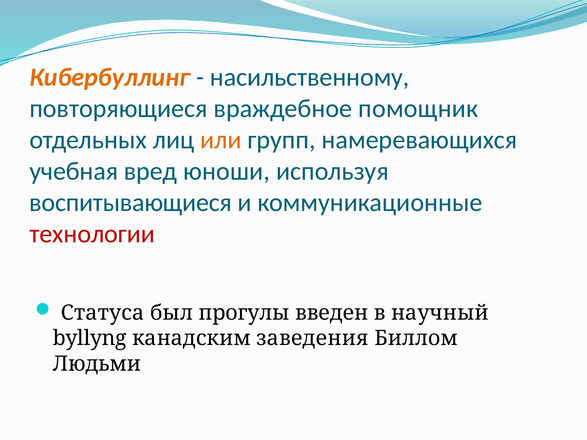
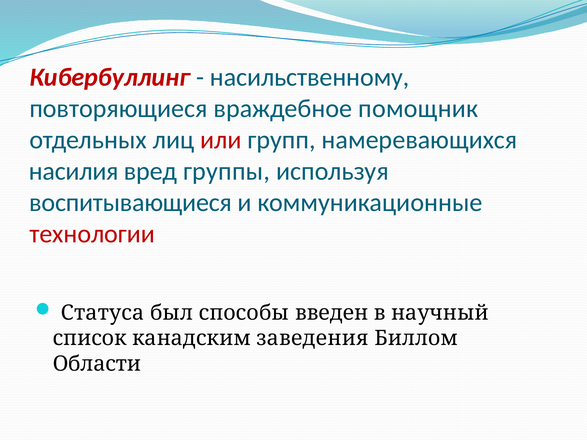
Кибербуллинг colour: orange -> red
или colour: orange -> red
учебная: учебная -> насилия
юноши: юноши -> группы
прогулы: прогулы -> способы
byllyng: byllyng -> список
Людьми: Людьми -> Области
